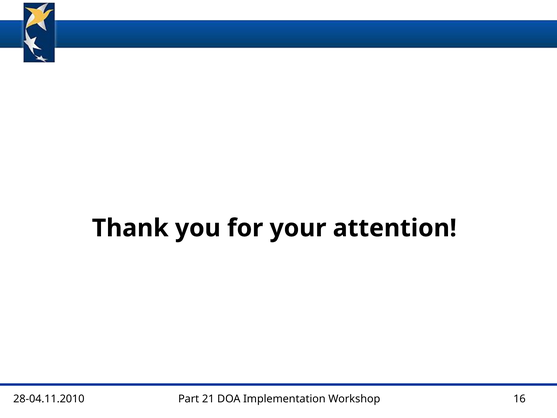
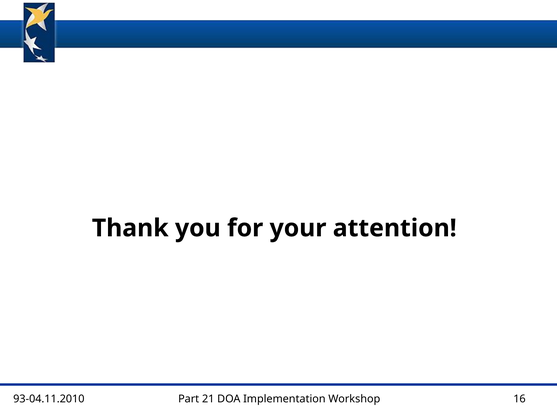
28-04.11.2010: 28-04.11.2010 -> 93-04.11.2010
